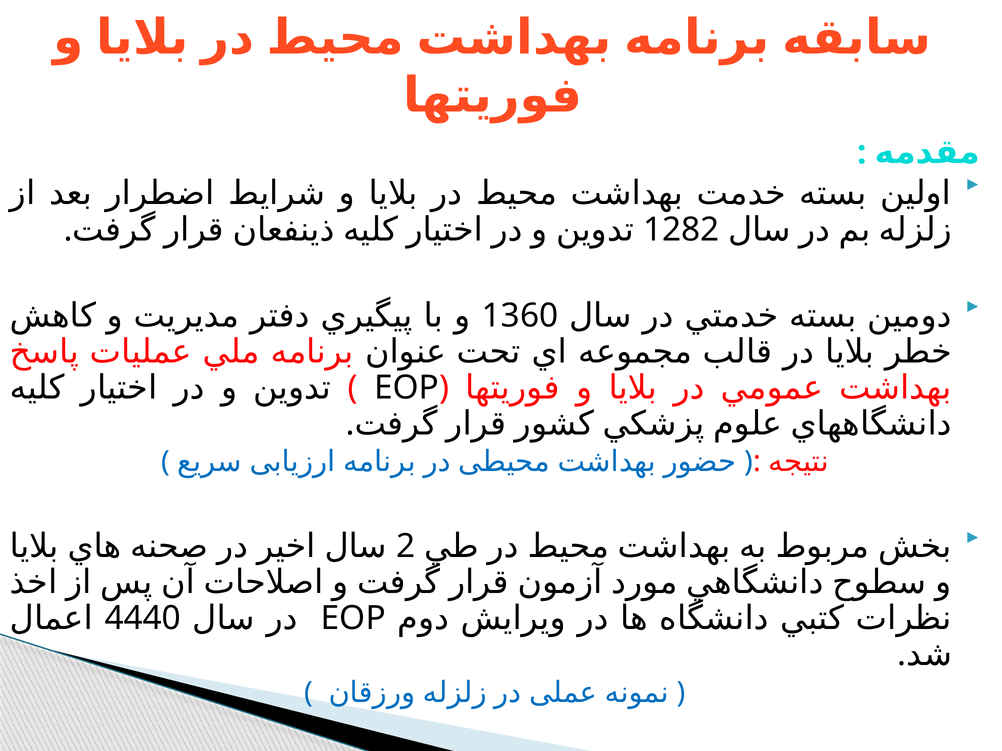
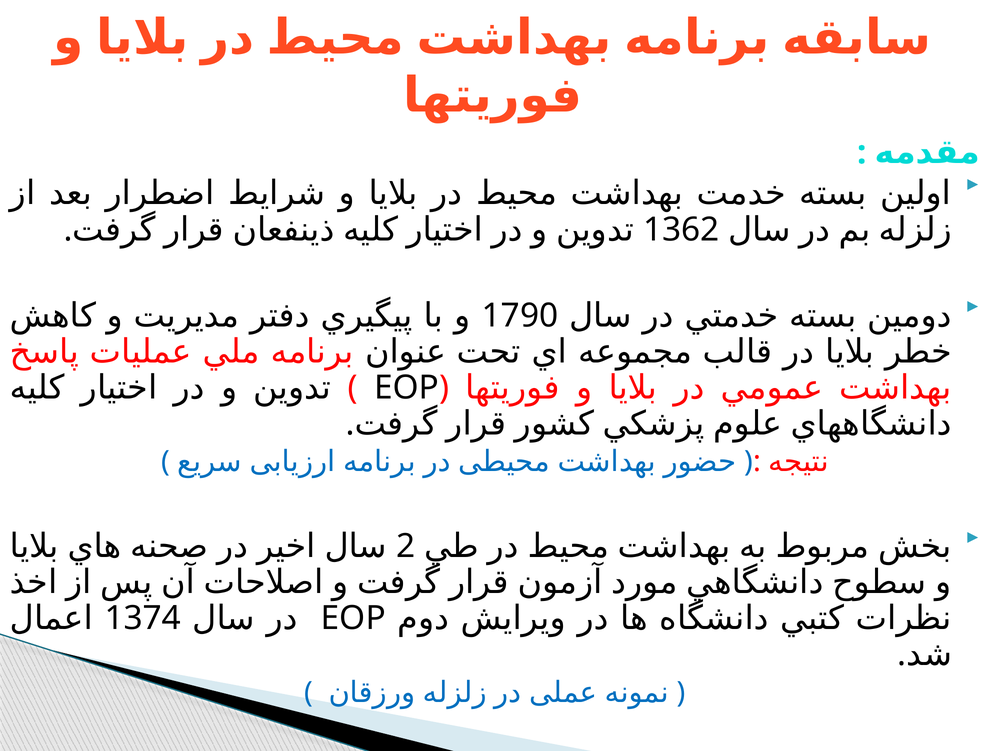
1282: 1282 -> 1362
1360: 1360 -> 1790
4440: 4440 -> 1374
